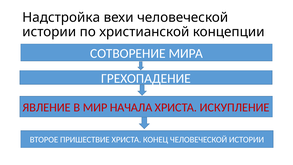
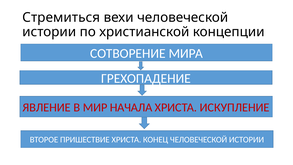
Надстройка: Надстройка -> Стремиться
